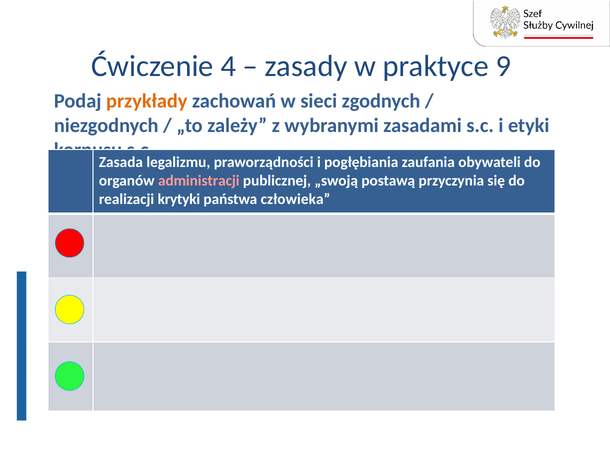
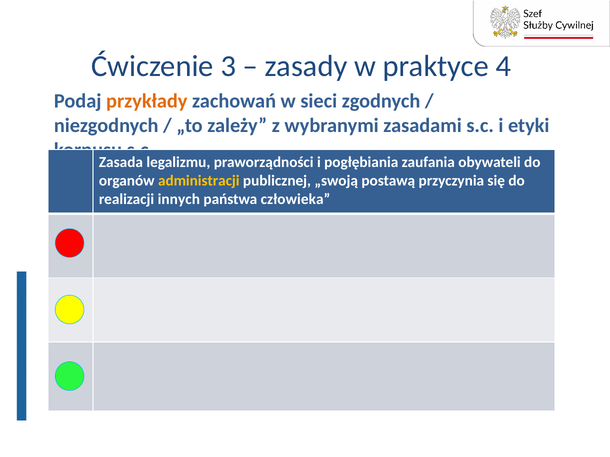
4: 4 -> 3
9: 9 -> 4
administracji colour: pink -> yellow
krytyki: krytyki -> innych
